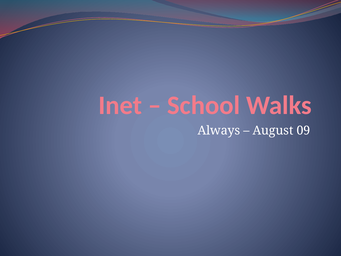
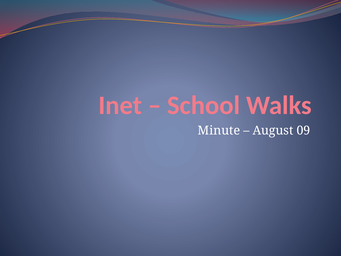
Always: Always -> Minute
